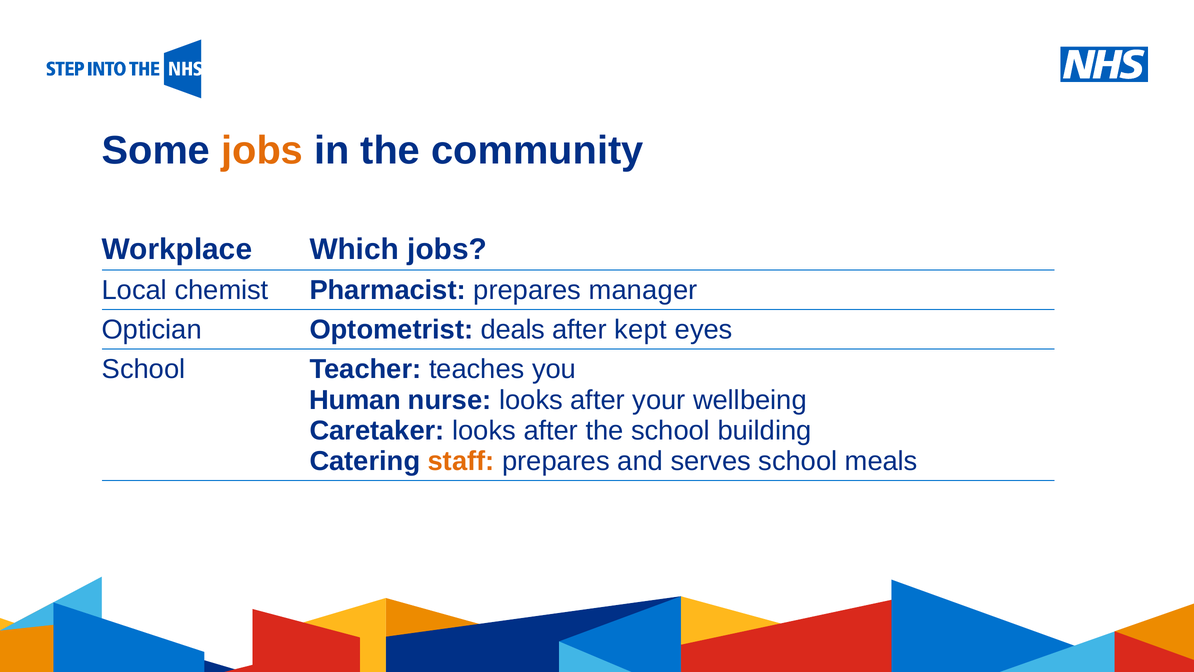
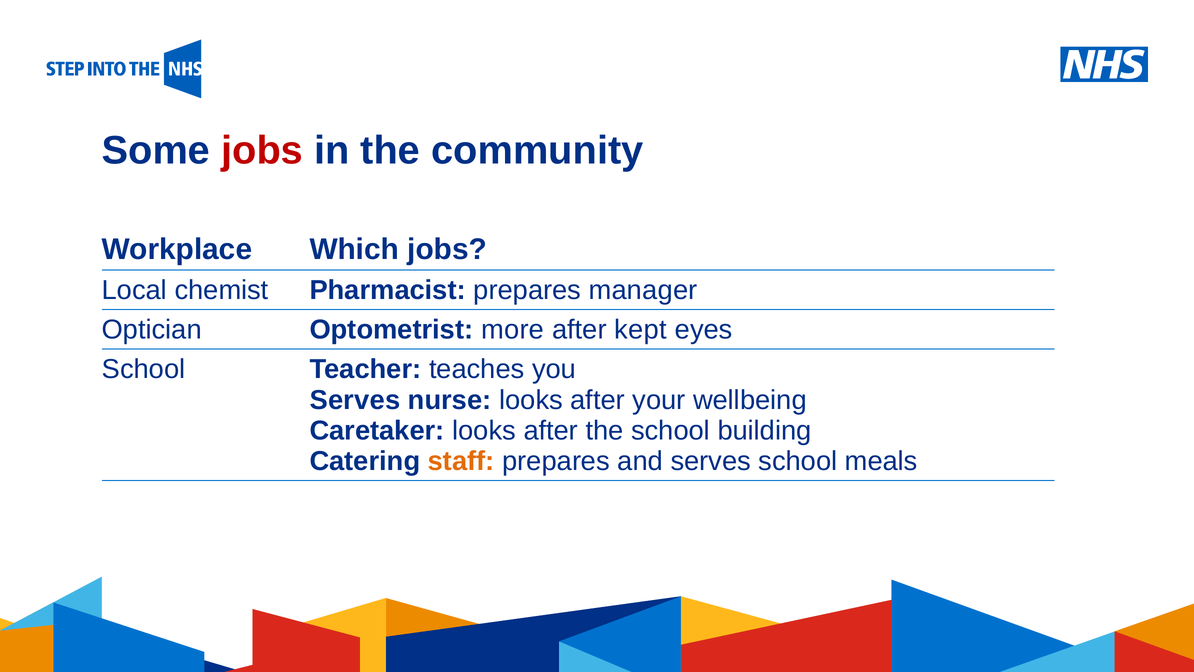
jobs at (262, 150) colour: orange -> red
deals: deals -> more
Human at (355, 400): Human -> Serves
